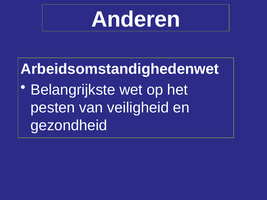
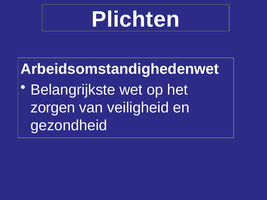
Anderen: Anderen -> Plichten
pesten: pesten -> zorgen
